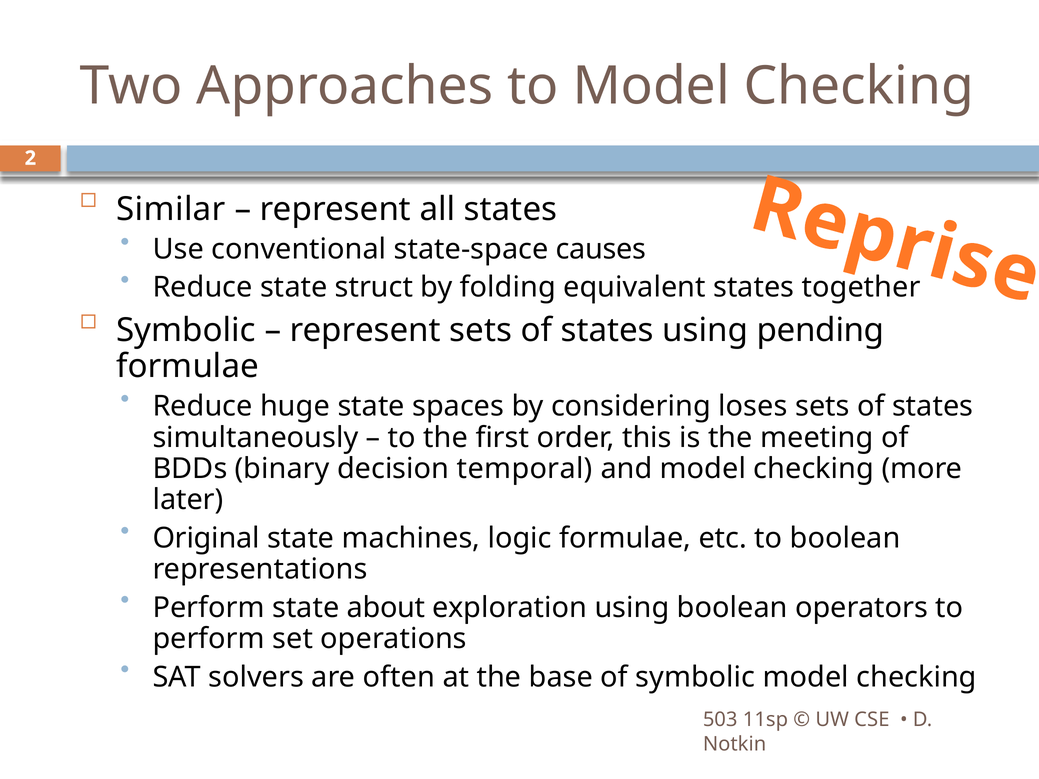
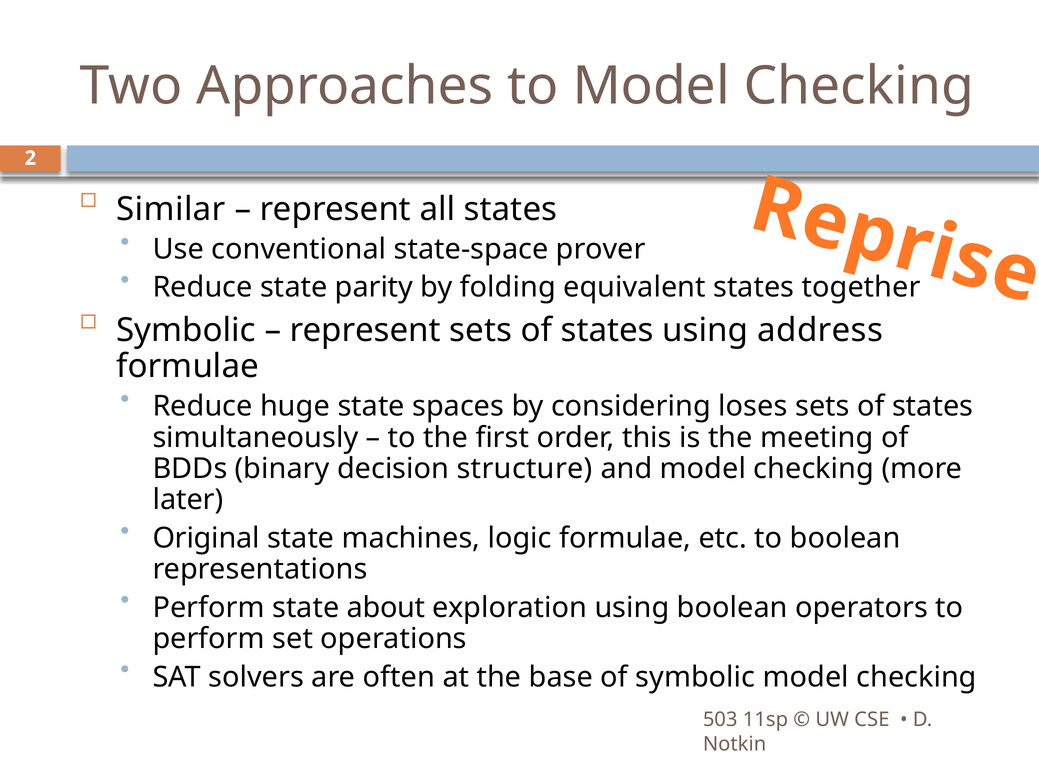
causes: causes -> prover
struct: struct -> parity
pending: pending -> address
temporal: temporal -> structure
